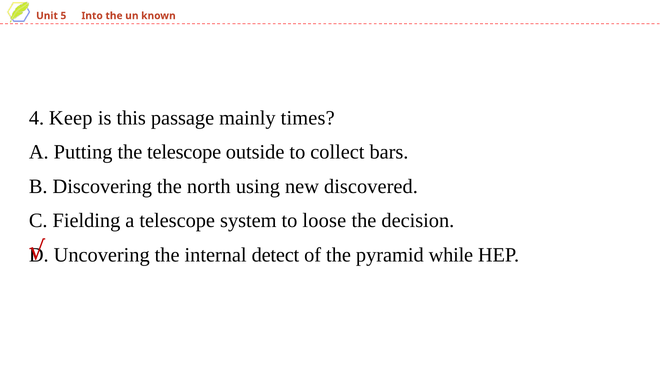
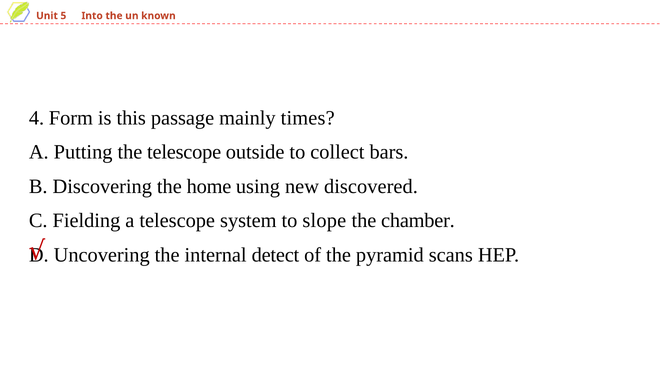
Keep: Keep -> Form
north: north -> home
loose: loose -> slope
decision: decision -> chamber
while: while -> scans
